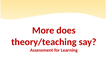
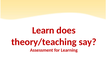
More: More -> Learn
